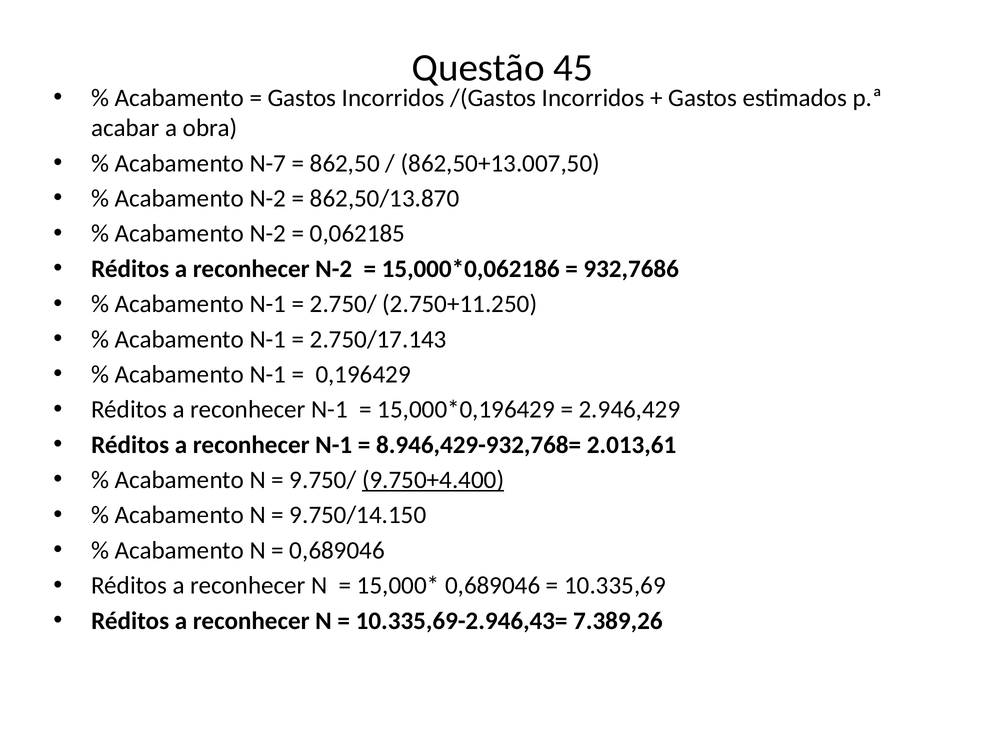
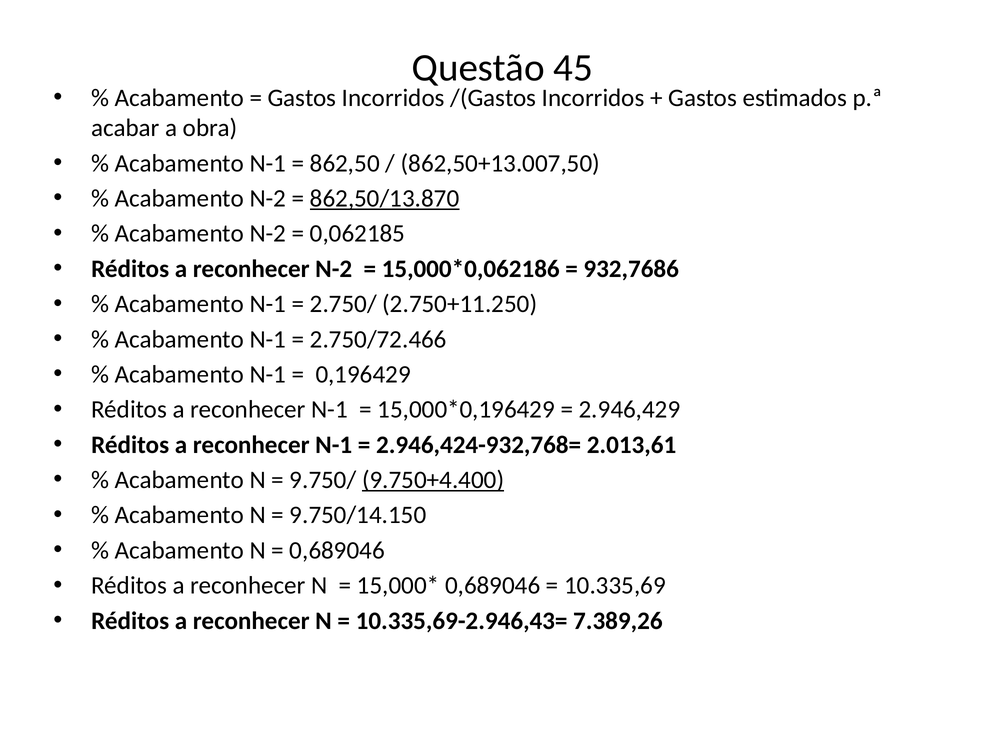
N-7 at (268, 163): N-7 -> N-1
862,50/13.870 underline: none -> present
2.750/17.143: 2.750/17.143 -> 2.750/72.466
8.946,429-932,768=: 8.946,429-932,768= -> 2.946,424-932,768=
